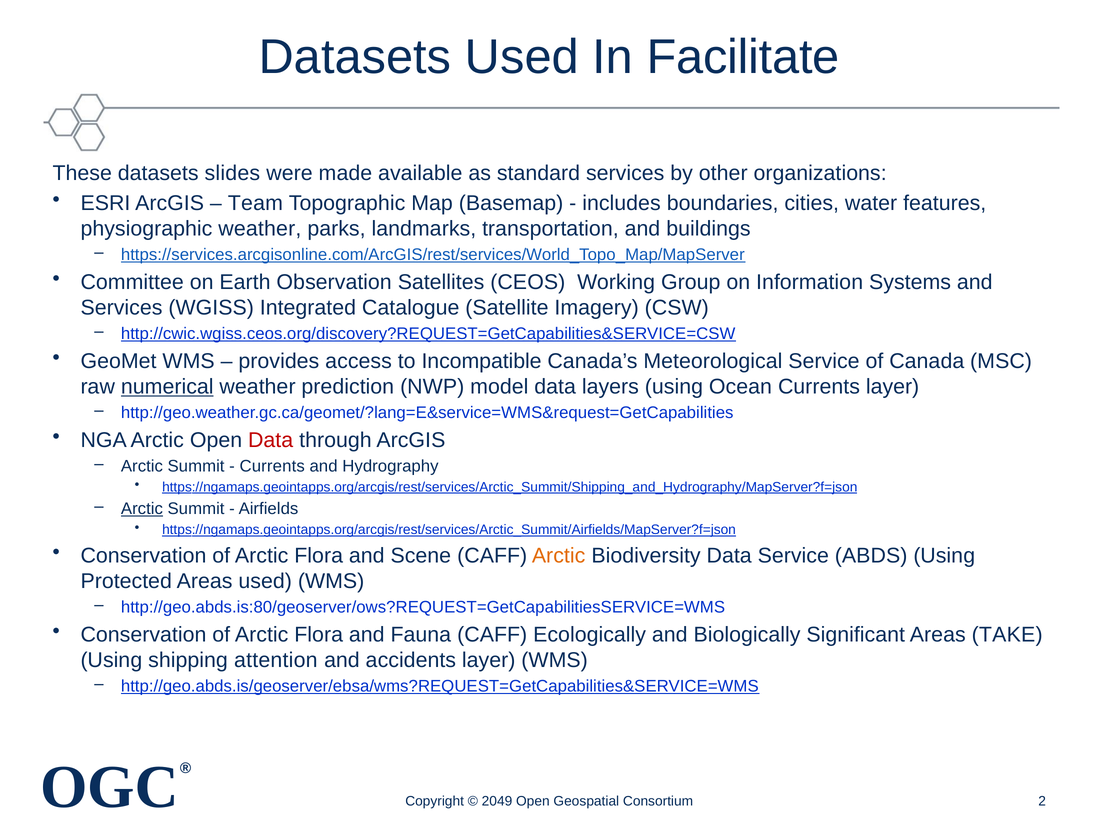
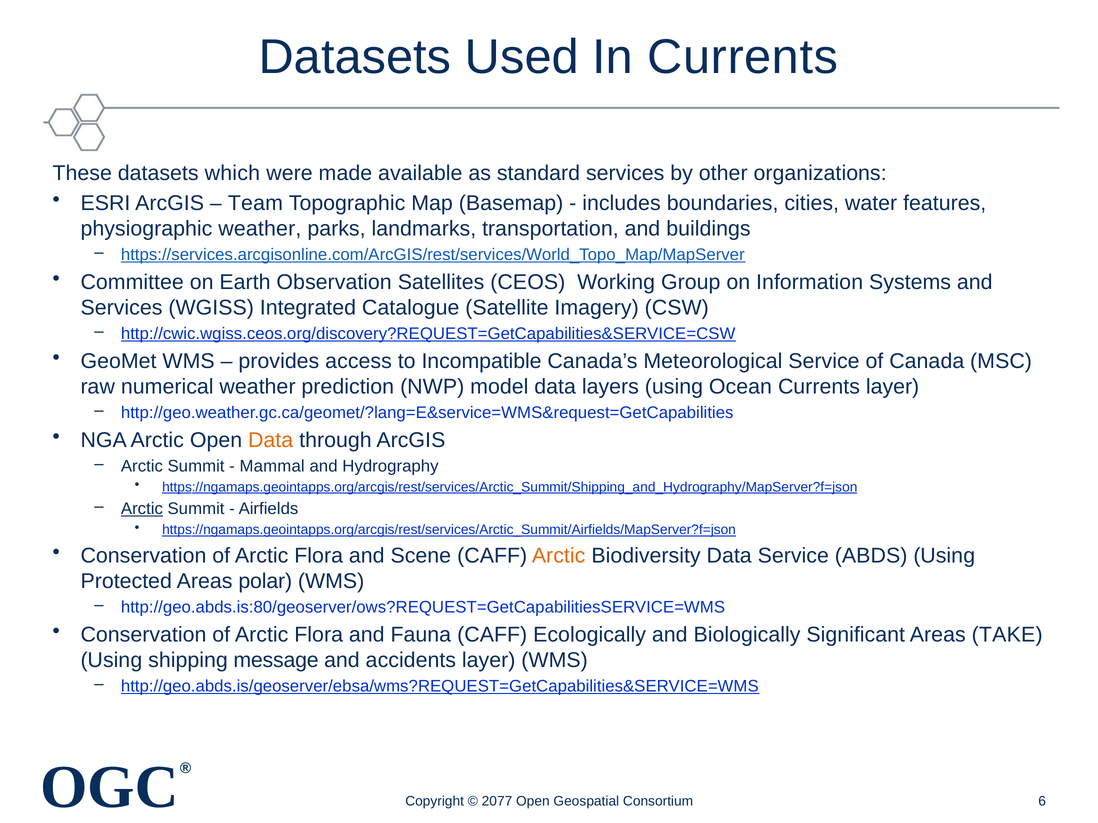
In Facilitate: Facilitate -> Currents
slides: slides -> which
numerical underline: present -> none
Data at (271, 441) colour: red -> orange
Currents at (272, 466): Currents -> Mammal
Areas used: used -> polar
attention: attention -> message
2049: 2049 -> 2077
2: 2 -> 6
